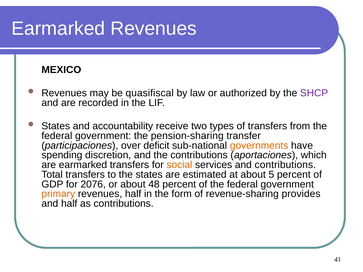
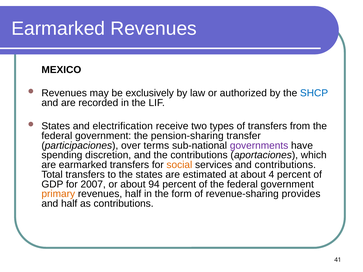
quasifiscal: quasifiscal -> exclusively
SHCP colour: purple -> blue
accountability: accountability -> electrification
deficit: deficit -> terms
governments colour: orange -> purple
5: 5 -> 4
2076: 2076 -> 2007
48: 48 -> 94
